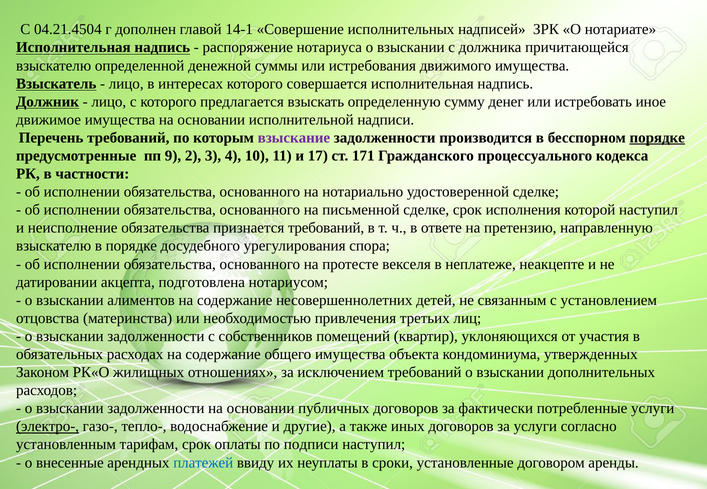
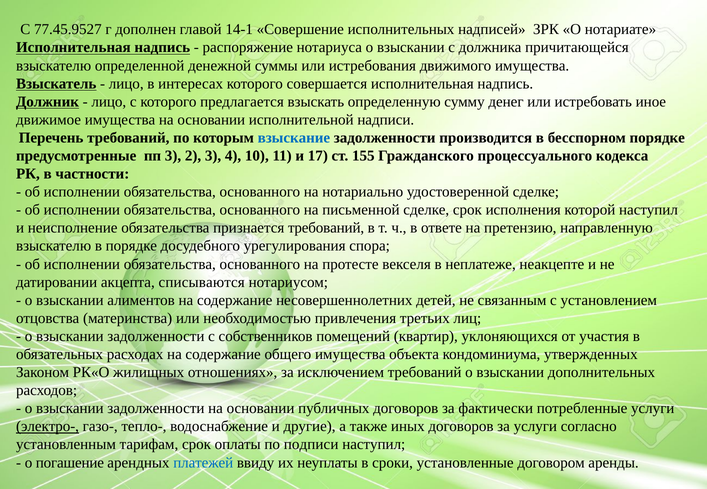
04.21.4504: 04.21.4504 -> 77.45.9527
взыскание colour: purple -> blue
порядке at (657, 138) underline: present -> none
пп 9: 9 -> 3
171: 171 -> 155
подготовлена: подготовлена -> списываются
внесенные: внесенные -> погашение
